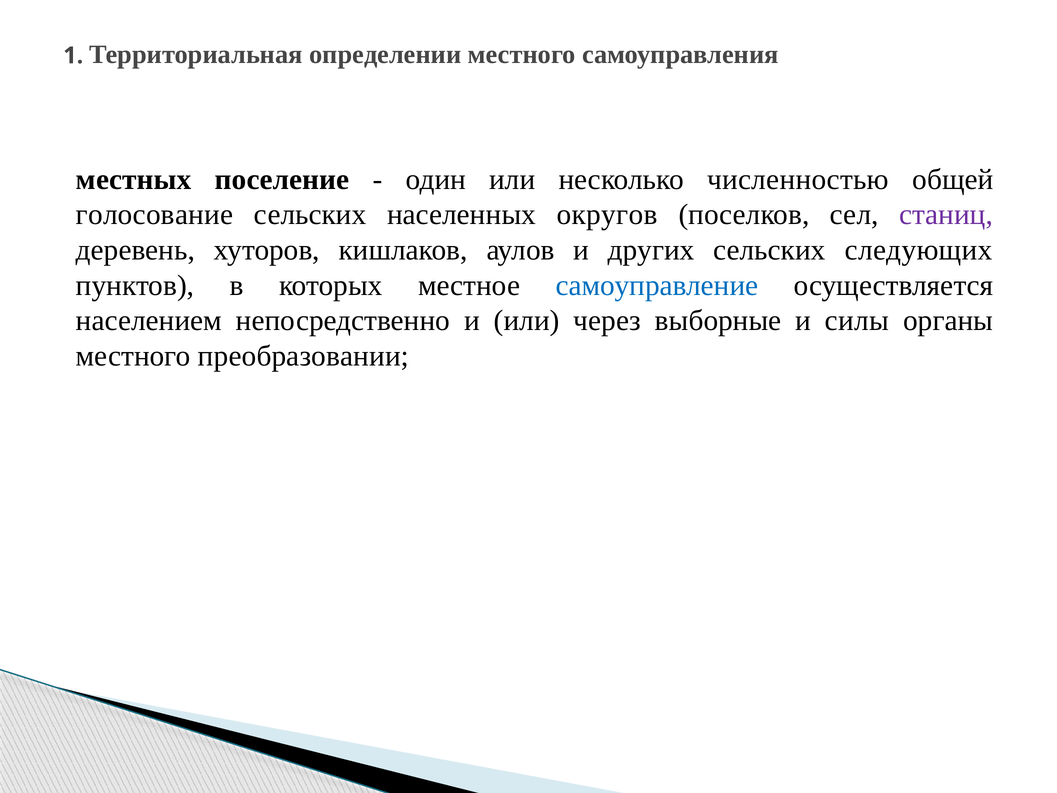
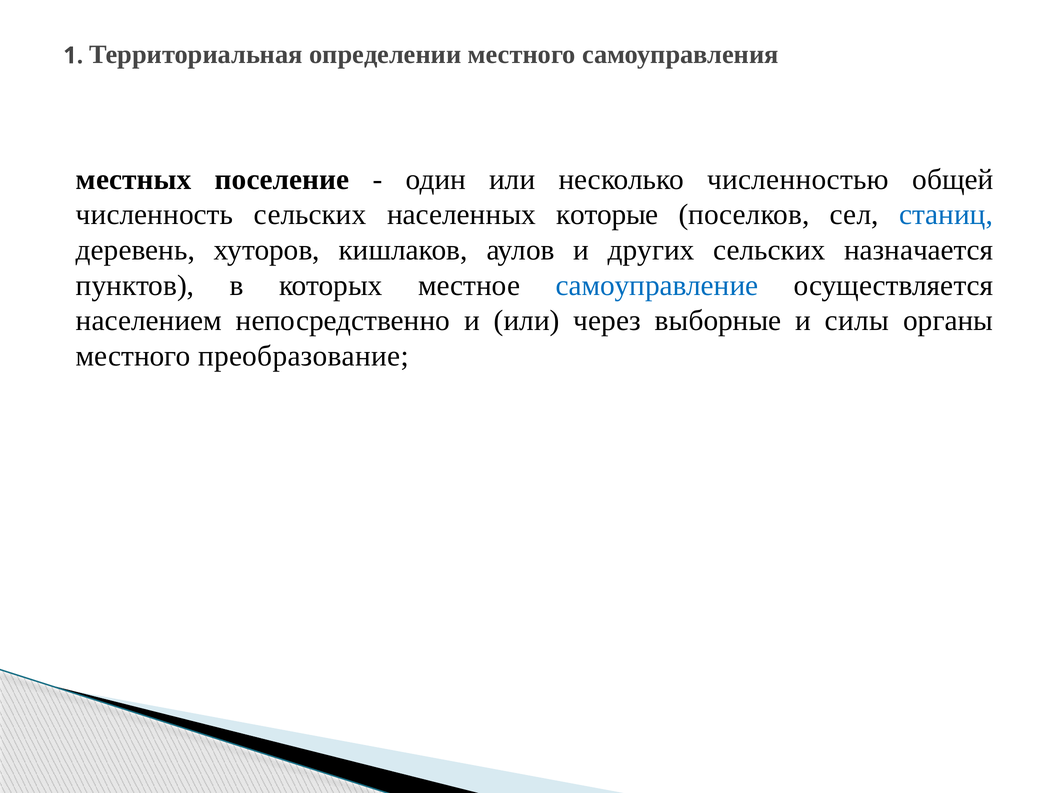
голосование: голосование -> численность
округов: округов -> которые
станиц colour: purple -> blue
следующих: следующих -> назначается
преобразовании: преобразовании -> преобразование
